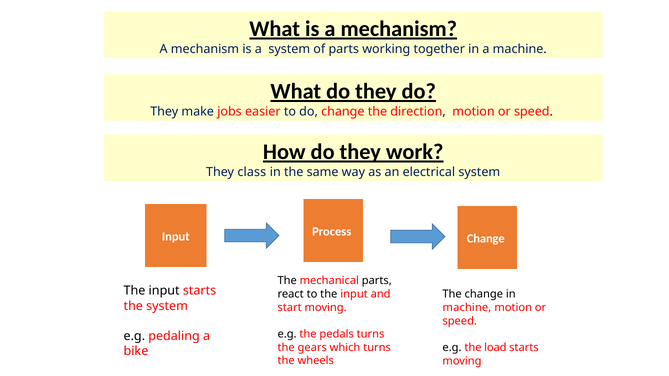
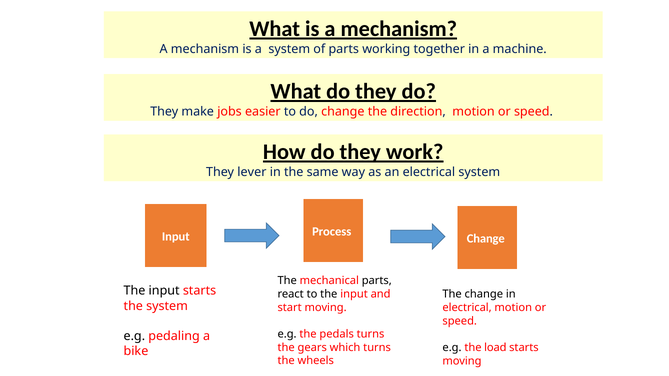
class: class -> lever
machine at (467, 308): machine -> electrical
